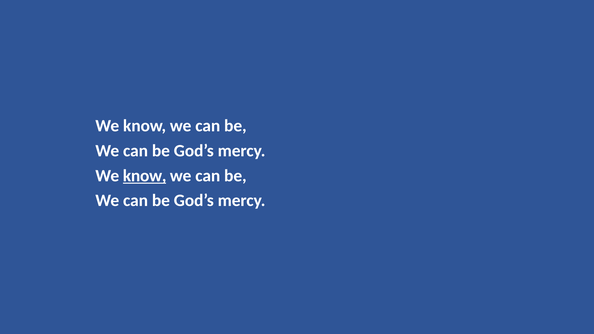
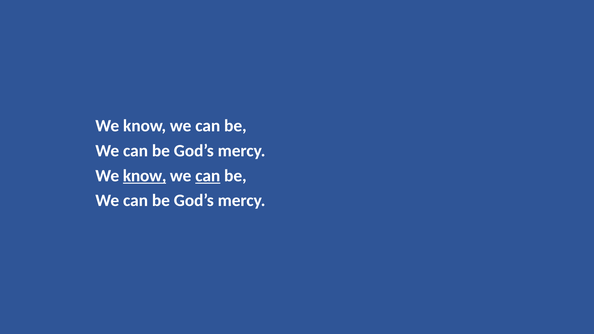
can at (208, 176) underline: none -> present
